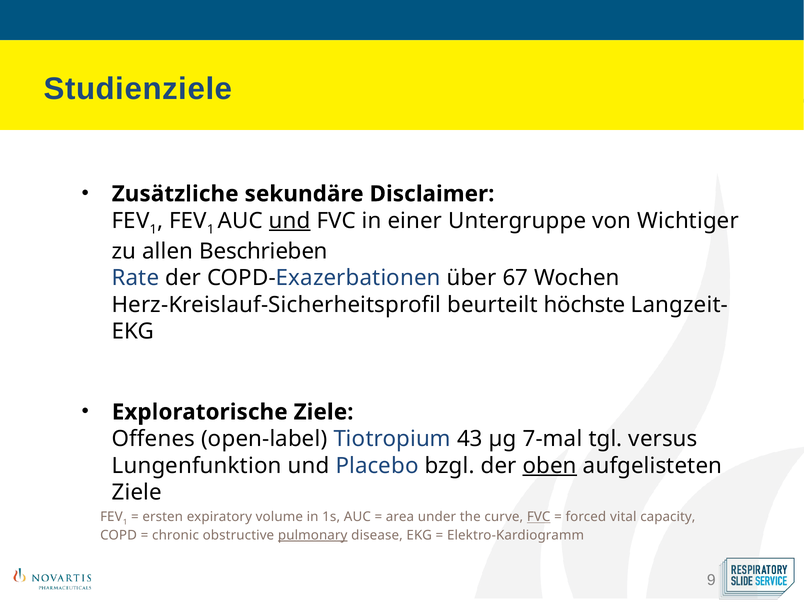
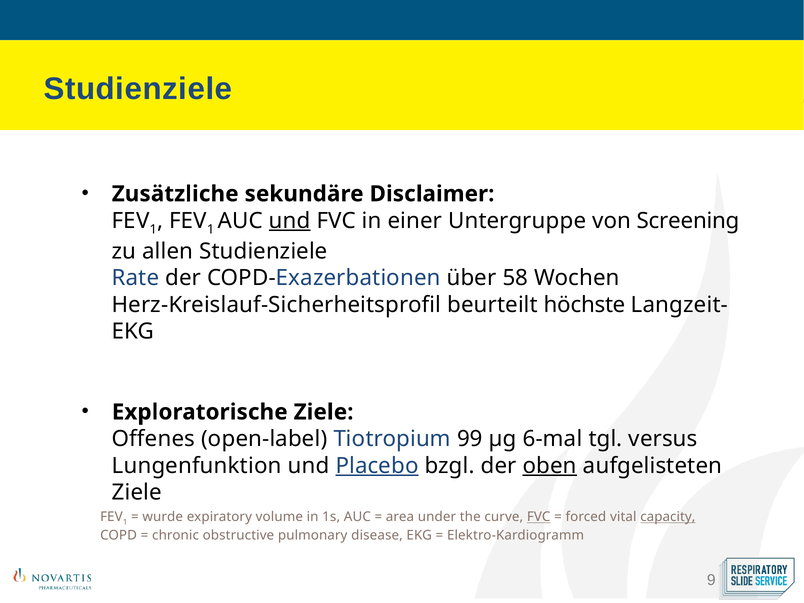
Wichtiger: Wichtiger -> Screening
allen Beschrieben: Beschrieben -> Studienziele
67: 67 -> 58
43: 43 -> 99
7-mal: 7-mal -> 6-mal
Placebo underline: none -> present
ersten: ersten -> wurde
capacity underline: none -> present
pulmonary underline: present -> none
